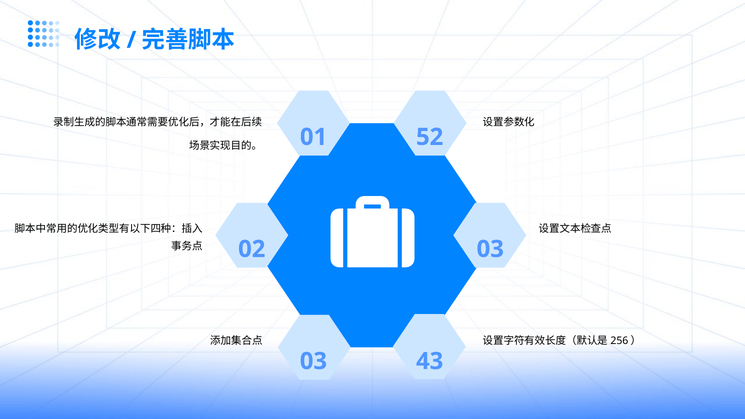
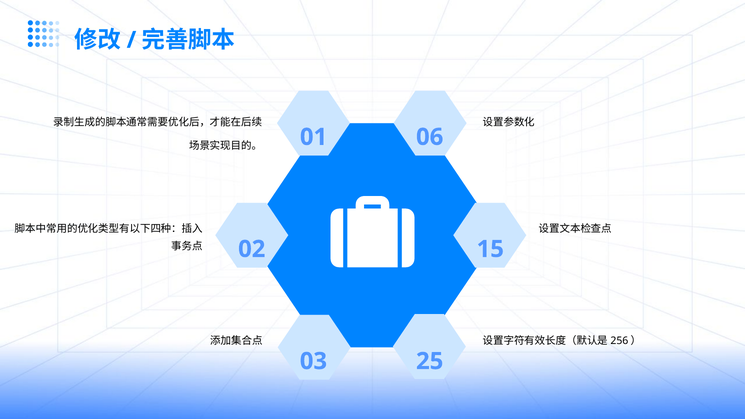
52: 52 -> 06
02 03: 03 -> 15
43: 43 -> 25
